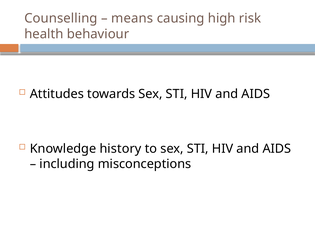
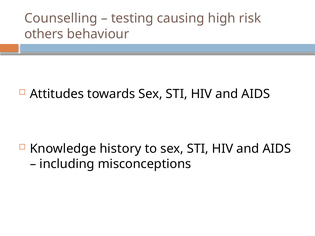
means: means -> testing
health: health -> others
